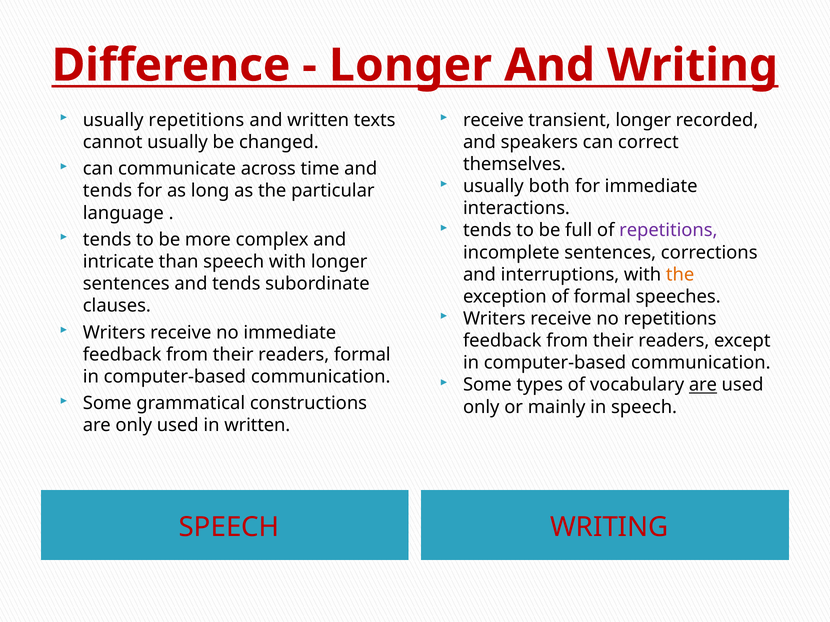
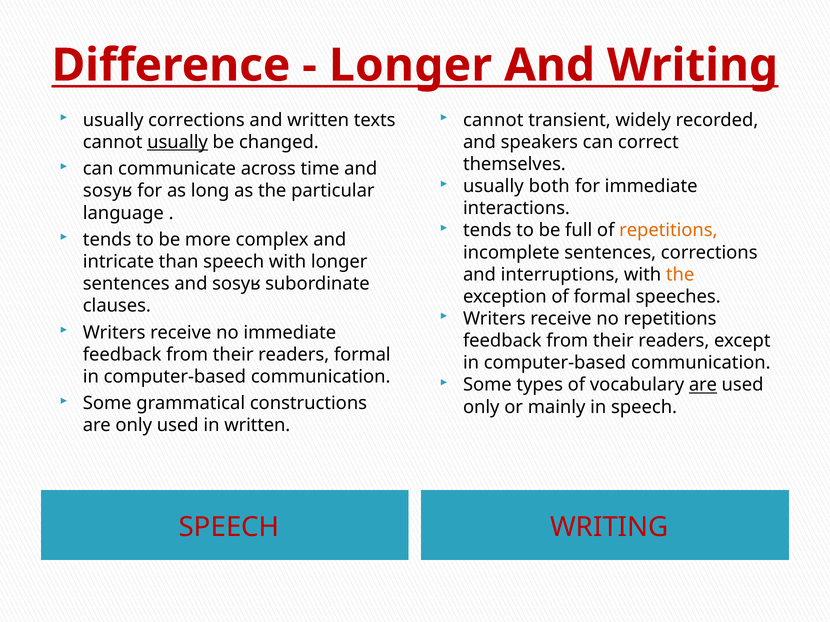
usually repetitions: repetitions -> corrections
receive at (493, 120): receive -> cannot
transient longer: longer -> widely
usually at (178, 142) underline: none -> present
tends at (108, 191): tends -> sosyʁ
repetitions at (668, 231) colour: purple -> orange
sentences and tends: tends -> sosyʁ
